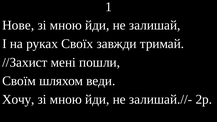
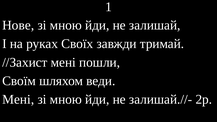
Хочу at (18, 99): Хочу -> Мені
